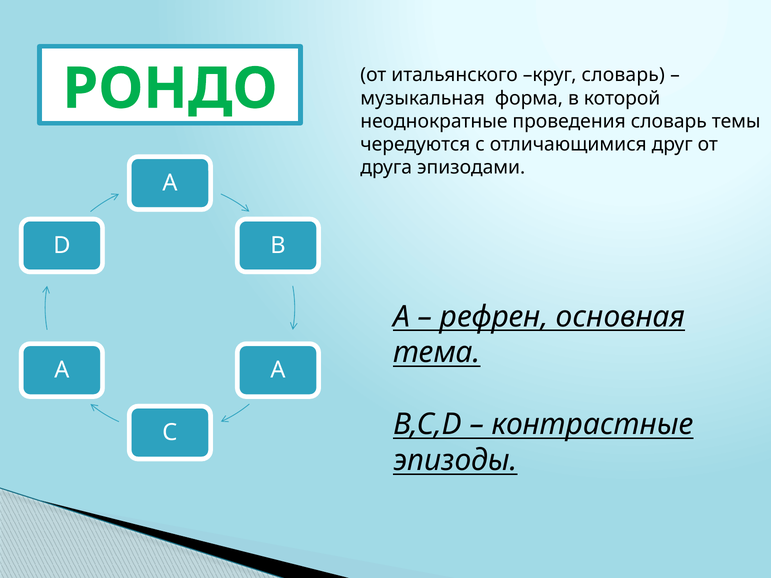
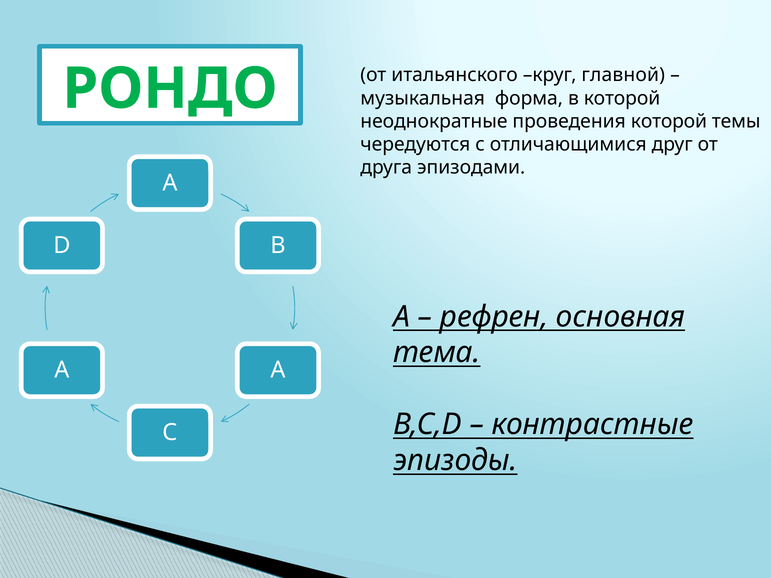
круг словарь: словарь -> главной
проведения словарь: словарь -> которой
